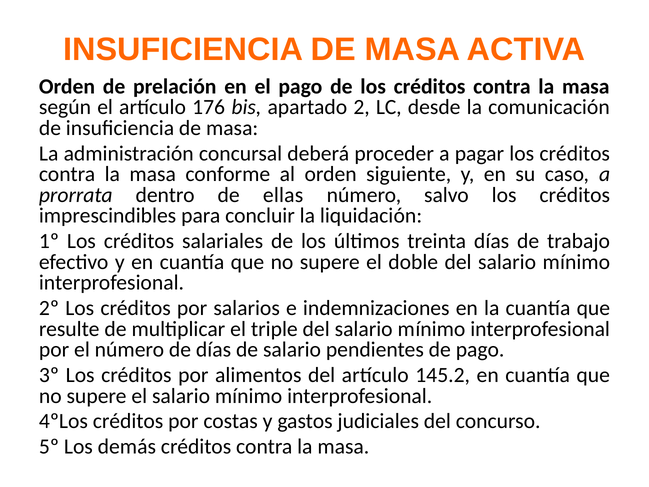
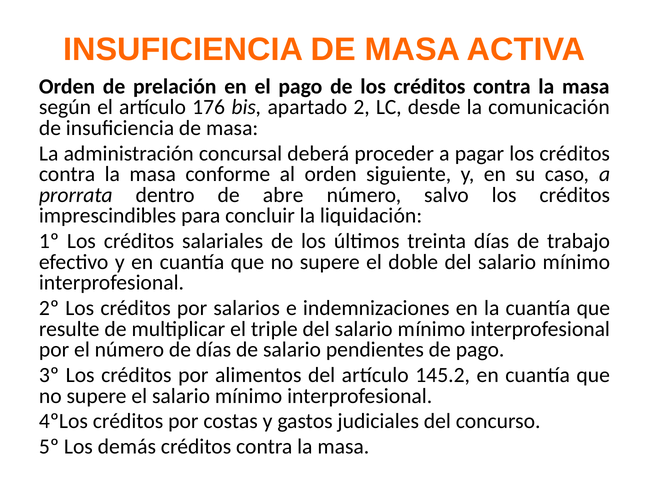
ellas: ellas -> abre
